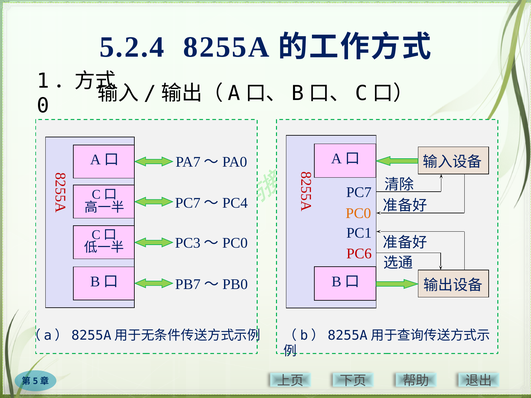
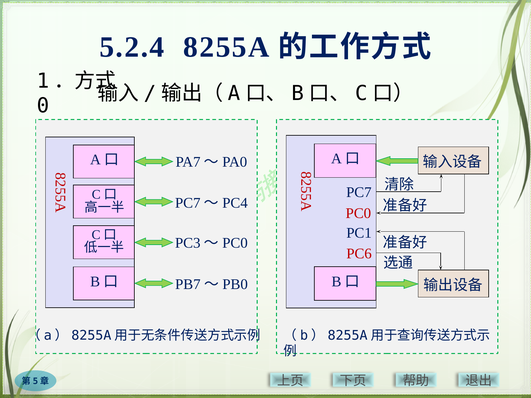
PC0 colour: orange -> red
